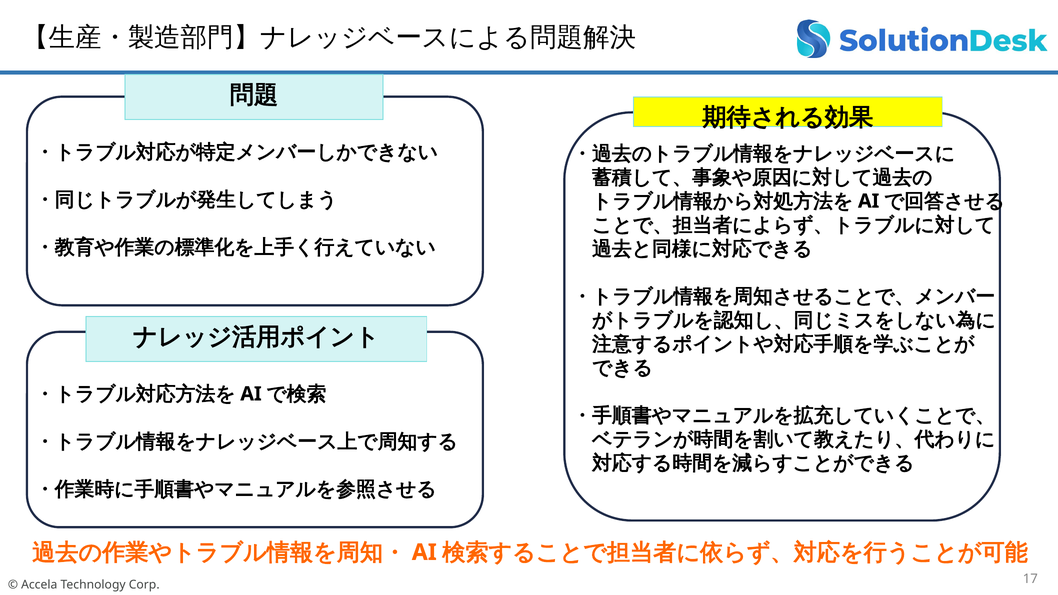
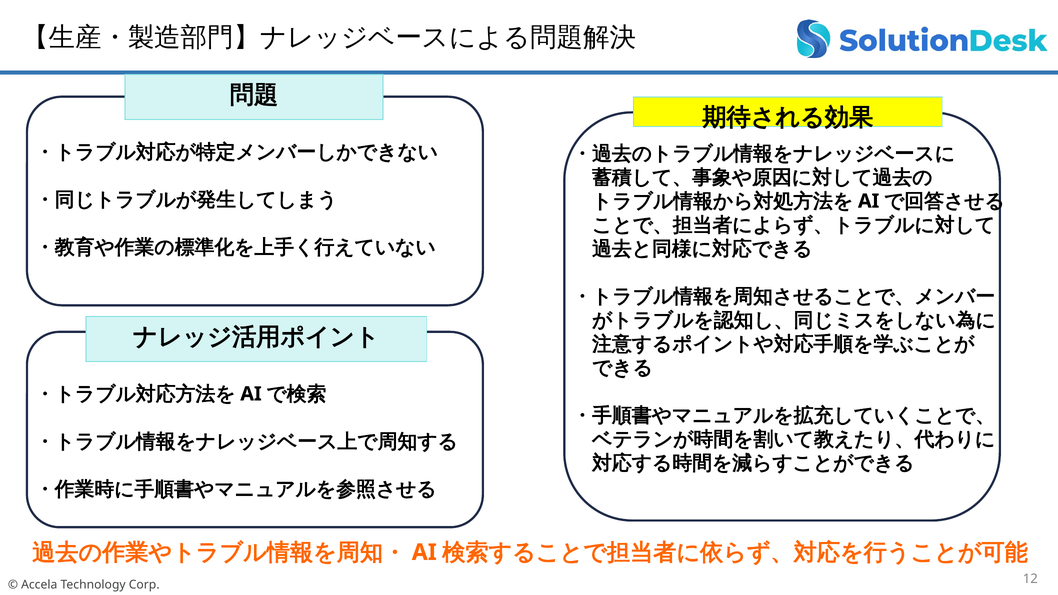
17: 17 -> 12
